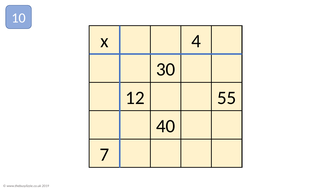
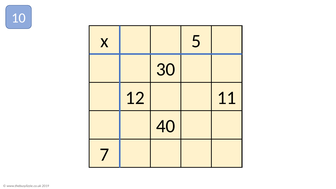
4: 4 -> 5
55: 55 -> 11
